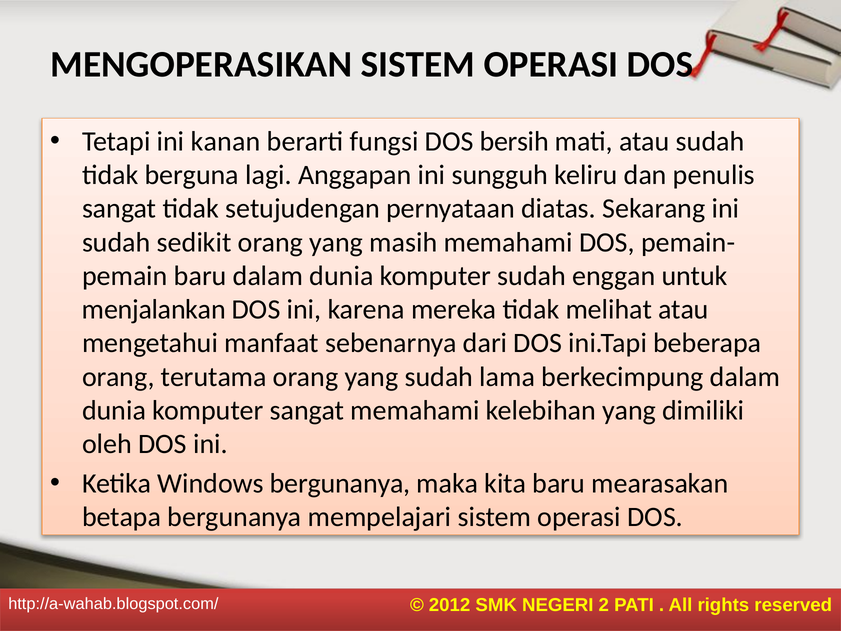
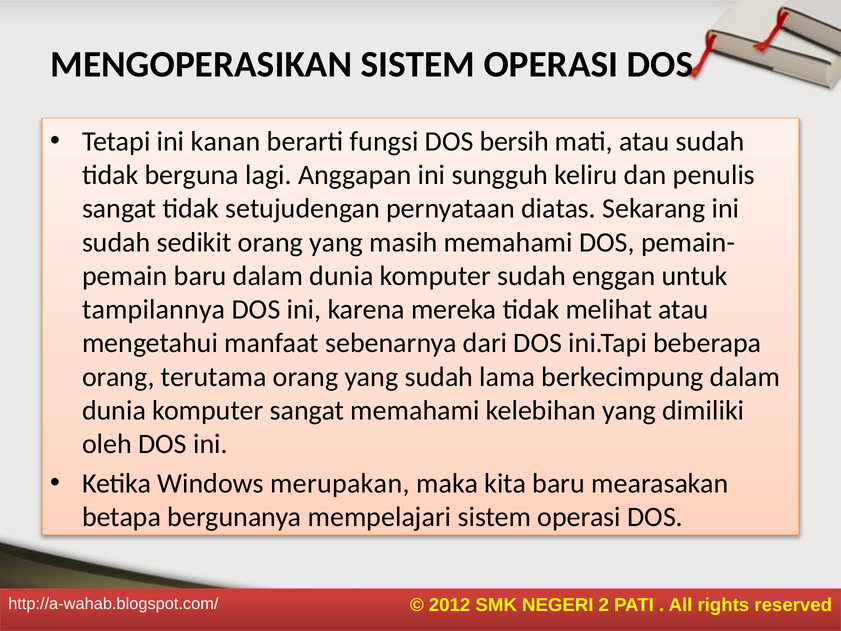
menjalankan: menjalankan -> tampilannya
Windows bergunanya: bergunanya -> merupakan
